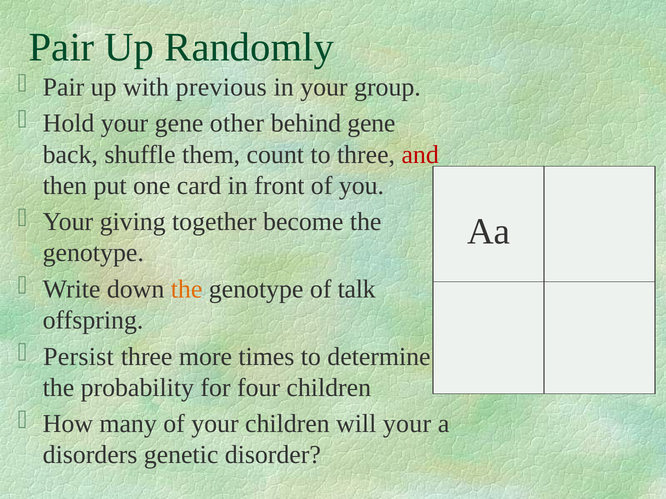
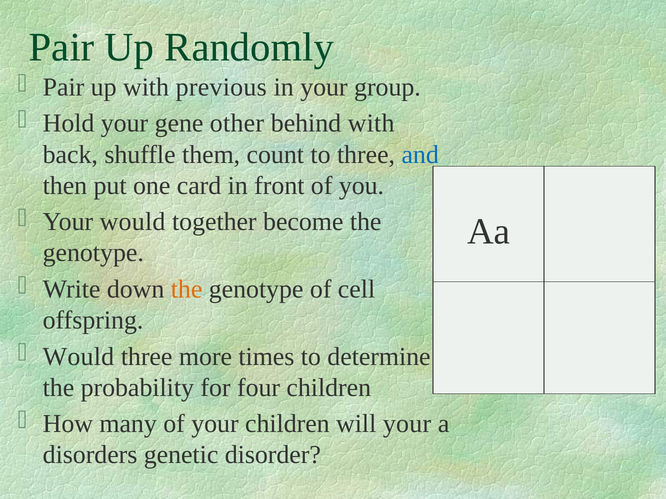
behind gene: gene -> with
and colour: red -> blue
Your giving: giving -> would
talk: talk -> cell
Persist at (78, 357): Persist -> Would
